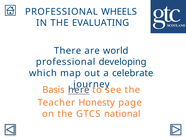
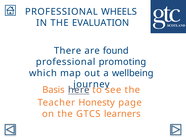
EVALUATING: EVALUATING -> EVALUATION
world: world -> found
developing: developing -> promoting
celebrate: celebrate -> wellbeing
national: national -> learners
